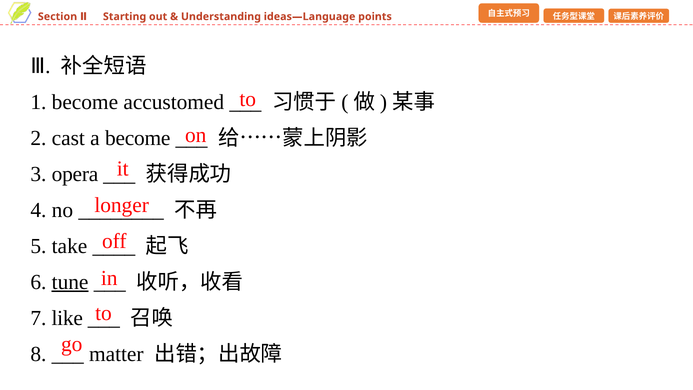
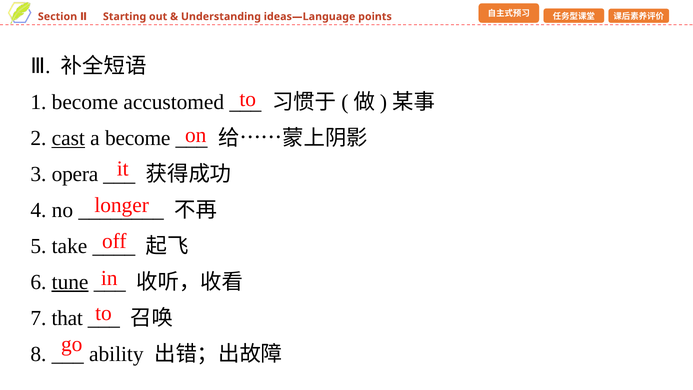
cast underline: none -> present
like: like -> that
matter: matter -> ability
